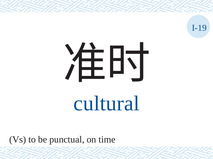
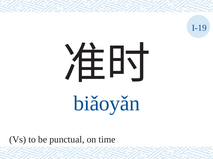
cultural: cultural -> biǎoyǎn
